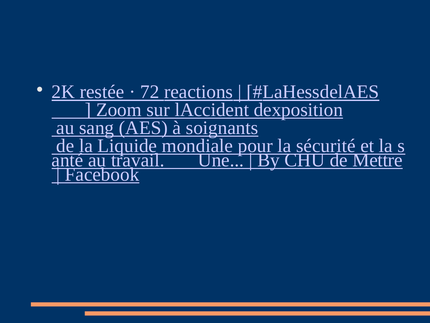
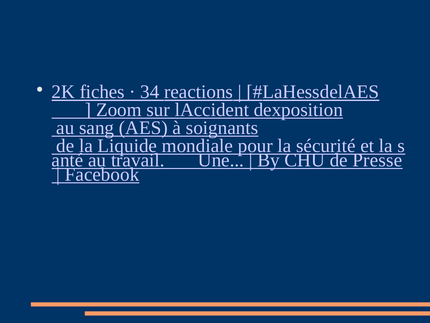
restée: restée -> fiches
72: 72 -> 34
Mettre: Mettre -> Presse
